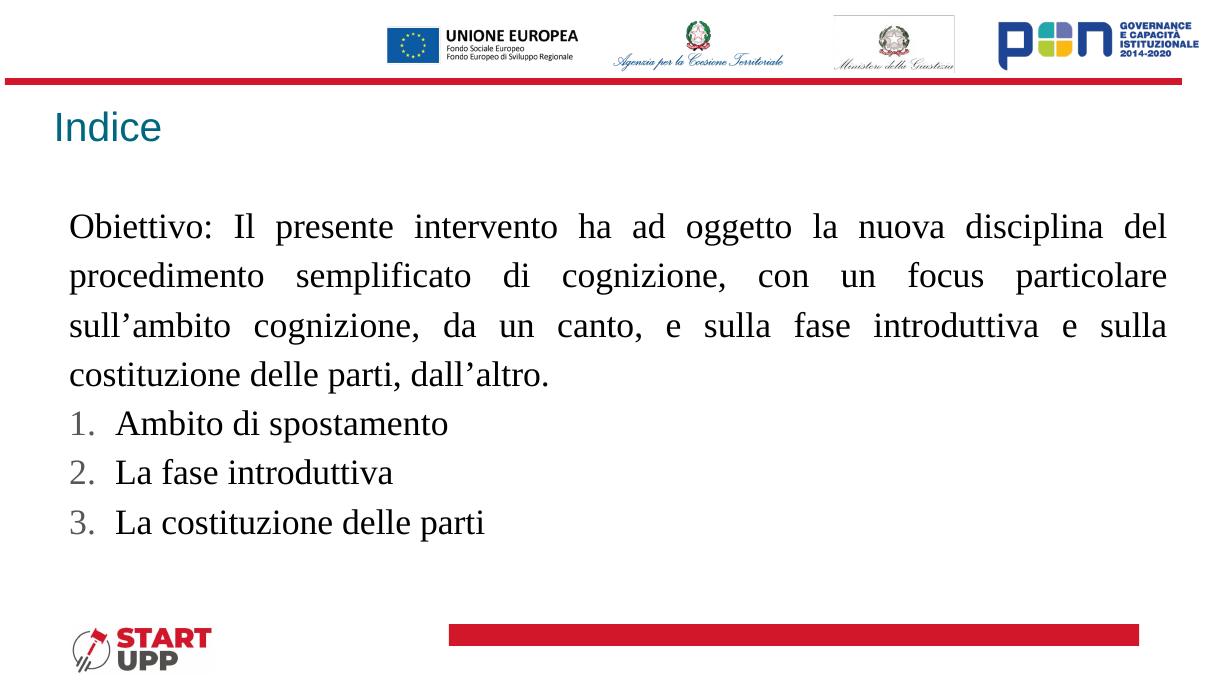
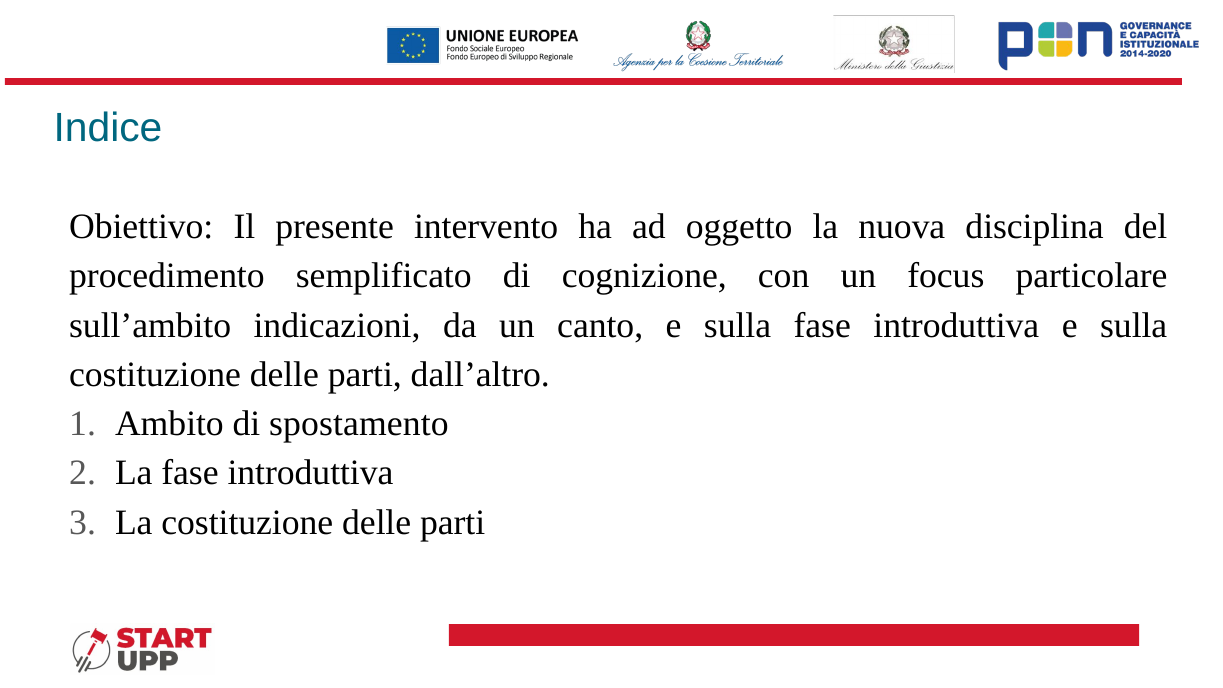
sull’ambito cognizione: cognizione -> indicazioni
